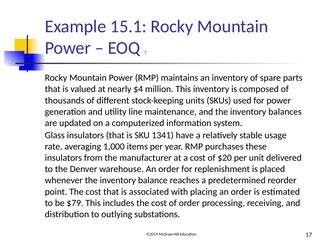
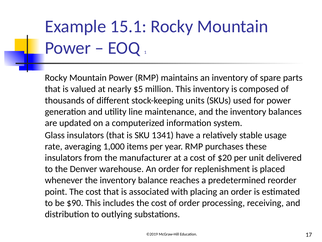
$4: $4 -> $5
$79: $79 -> $90
